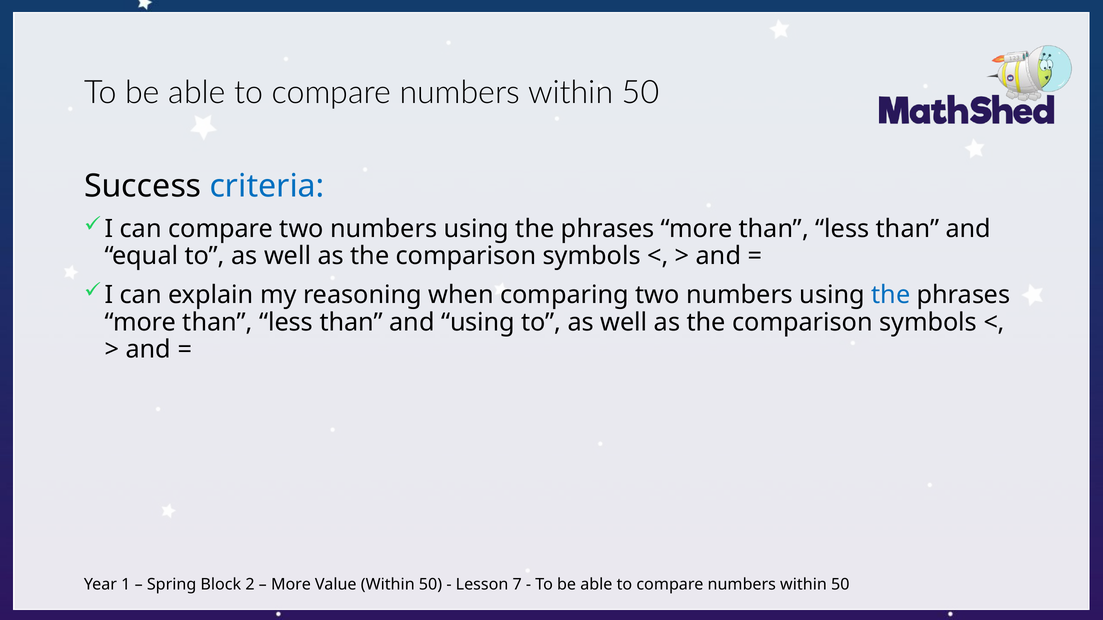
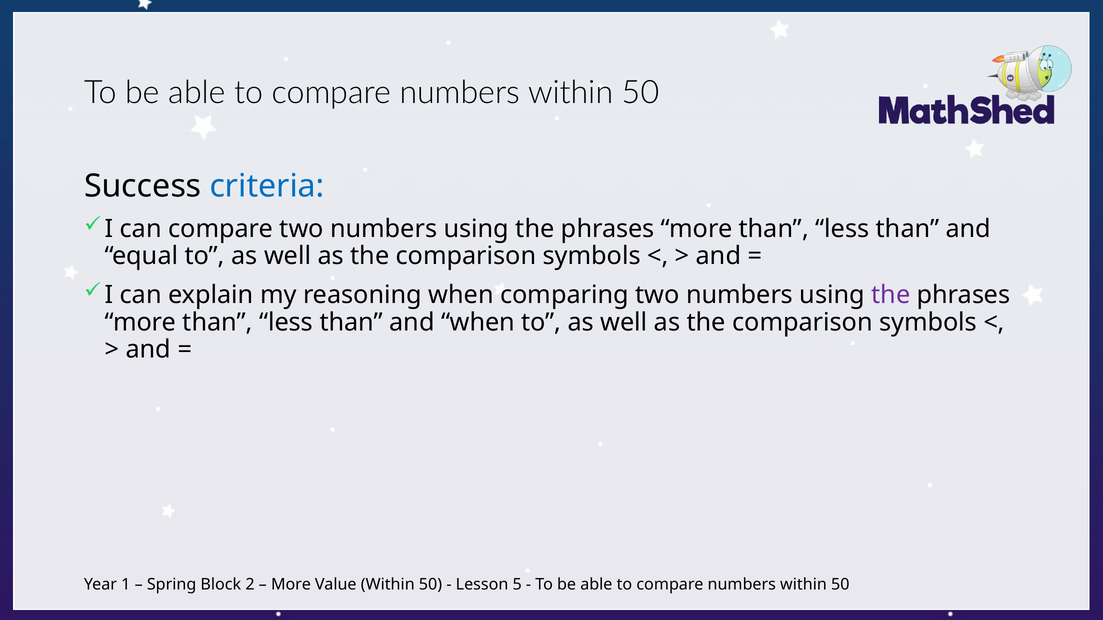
the at (891, 295) colour: blue -> purple
and using: using -> when
7: 7 -> 5
